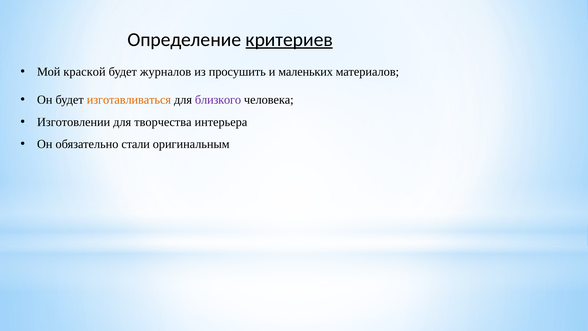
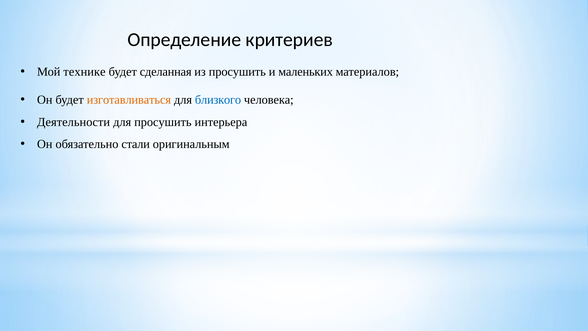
критериев underline: present -> none
краской: краской -> технике
журналов: журналов -> сделанная
близкого colour: purple -> blue
Изготовлении: Изготовлении -> Деятельности
для творчества: творчества -> просушить
